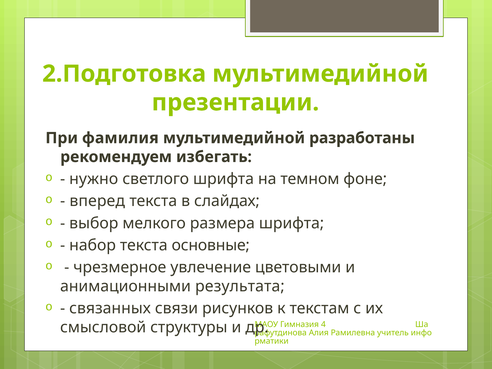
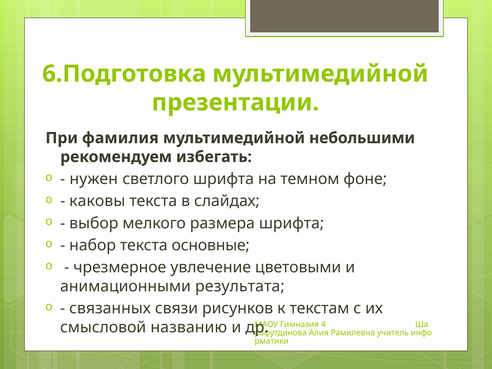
2.Подготовка: 2.Подготовка -> 6.Подготовка
разработаны: разработаны -> небольшими
нужно: нужно -> нужен
вперед: вперед -> каковы
структуры: структуры -> названию
